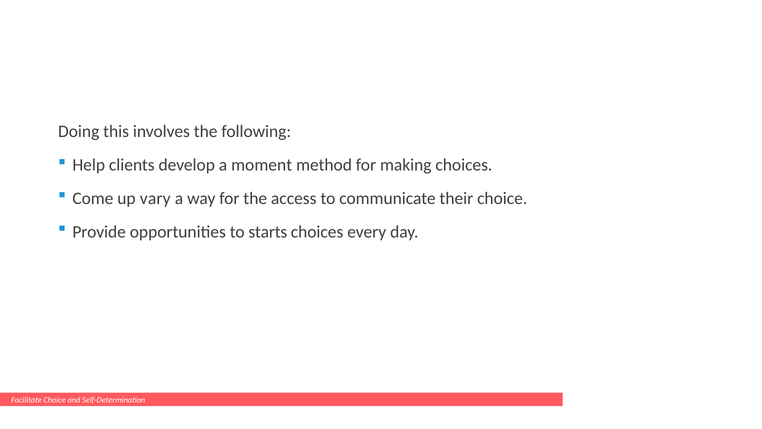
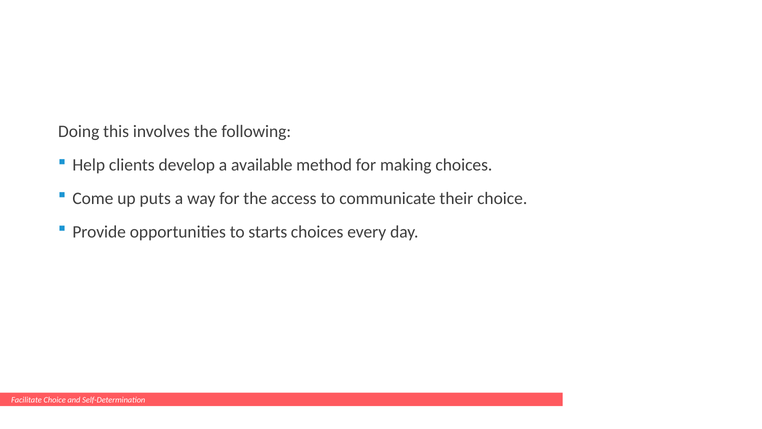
moment: moment -> available
vary: vary -> puts
